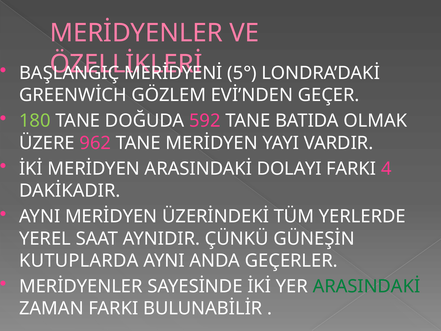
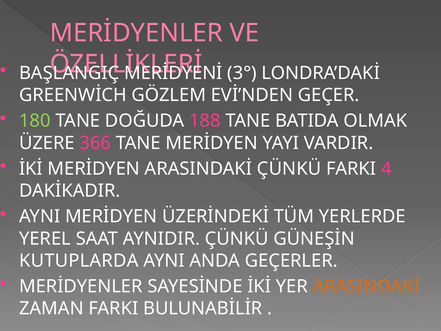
5°: 5° -> 3°
592: 592 -> 188
962: 962 -> 366
ARASINDAKİ DOLAYI: DOLAYI -> ÇÜNKÜ
ARASINDAKİ at (366, 286) colour: green -> orange
